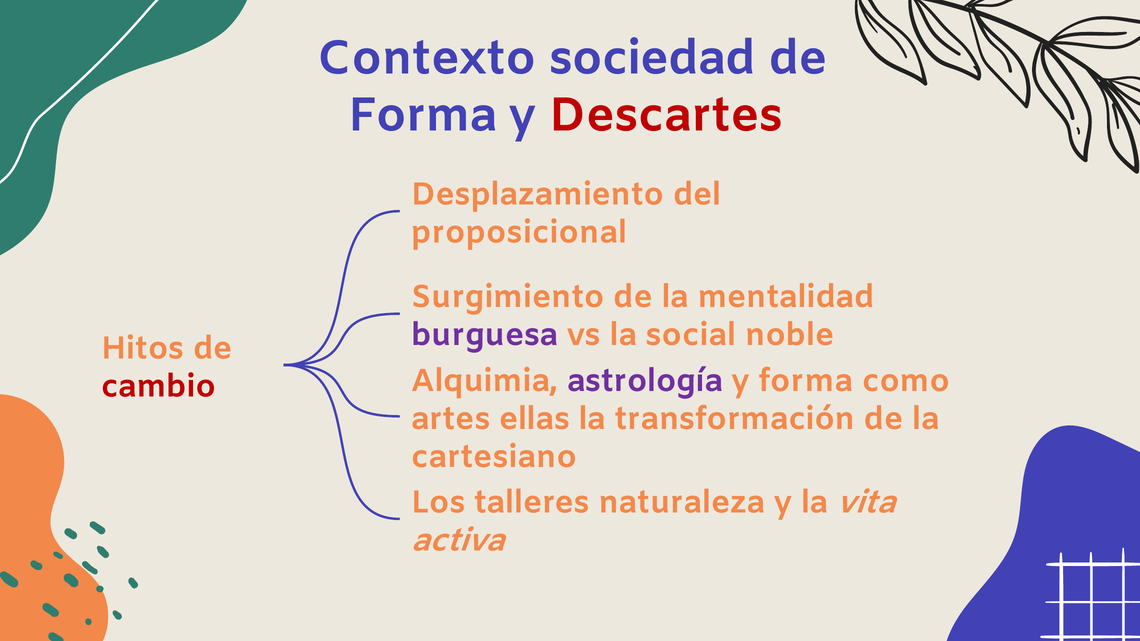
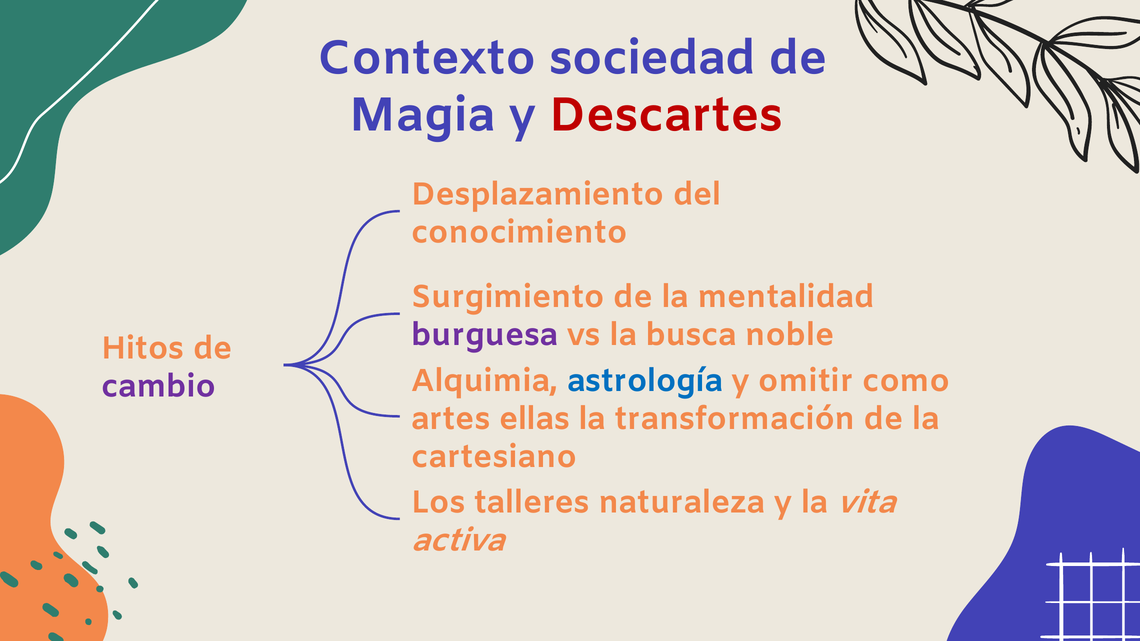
Forma at (423, 115): Forma -> Magia
proposicional: proposicional -> conocimiento
social: social -> busca
astrología colour: purple -> blue
y forma: forma -> omitir
cambio colour: red -> purple
